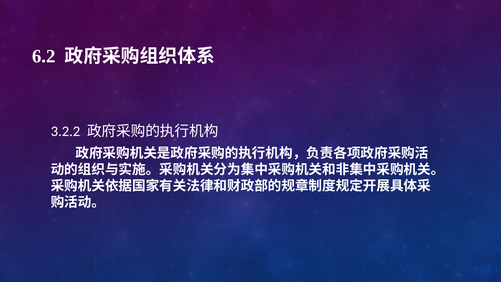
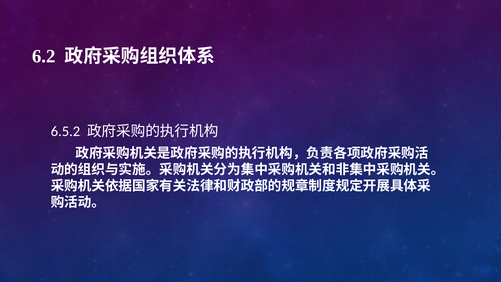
3.2.2: 3.2.2 -> 6.5.2
